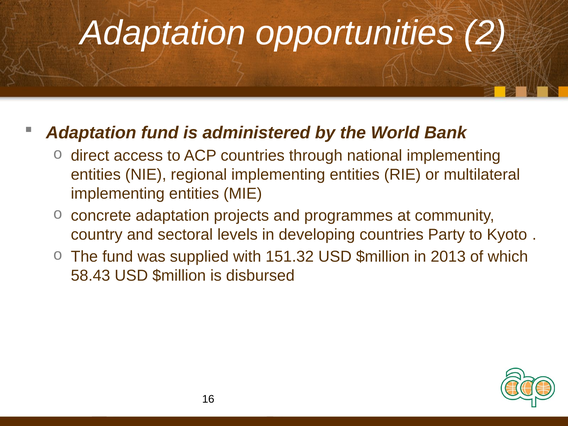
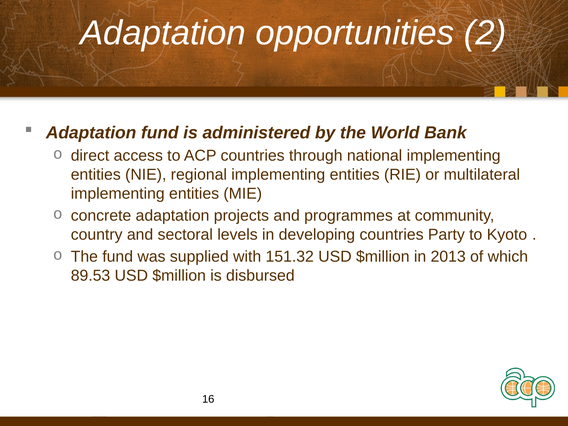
58.43: 58.43 -> 89.53
